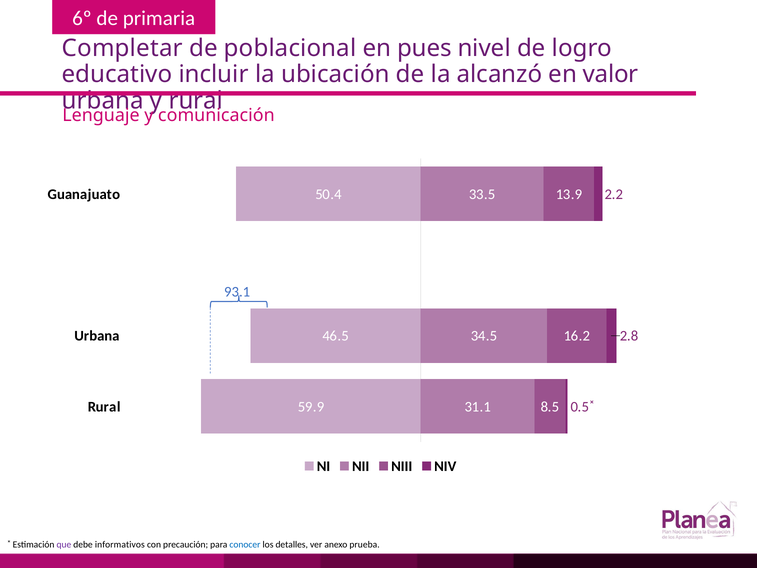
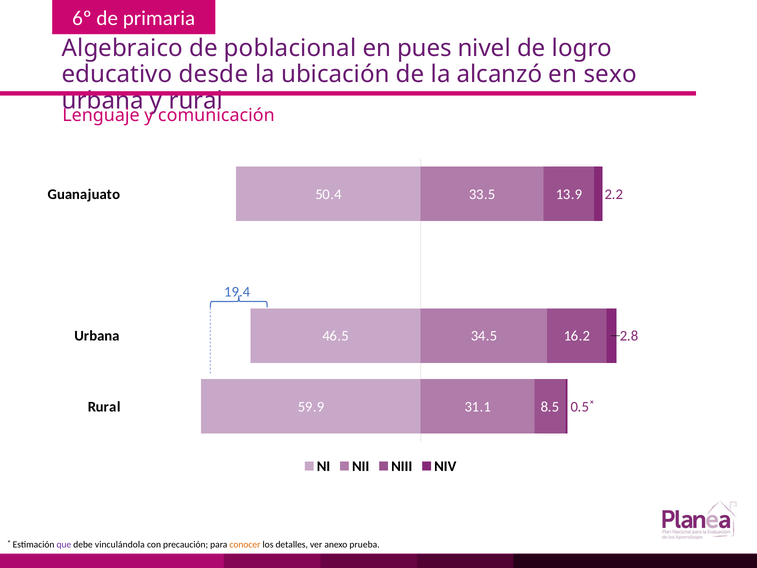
Completar: Completar -> Algebraico
incluir: incluir -> desde
valor: valor -> sexo
93.1: 93.1 -> 19.4
informativos: informativos -> vinculándola
conocer colour: blue -> orange
